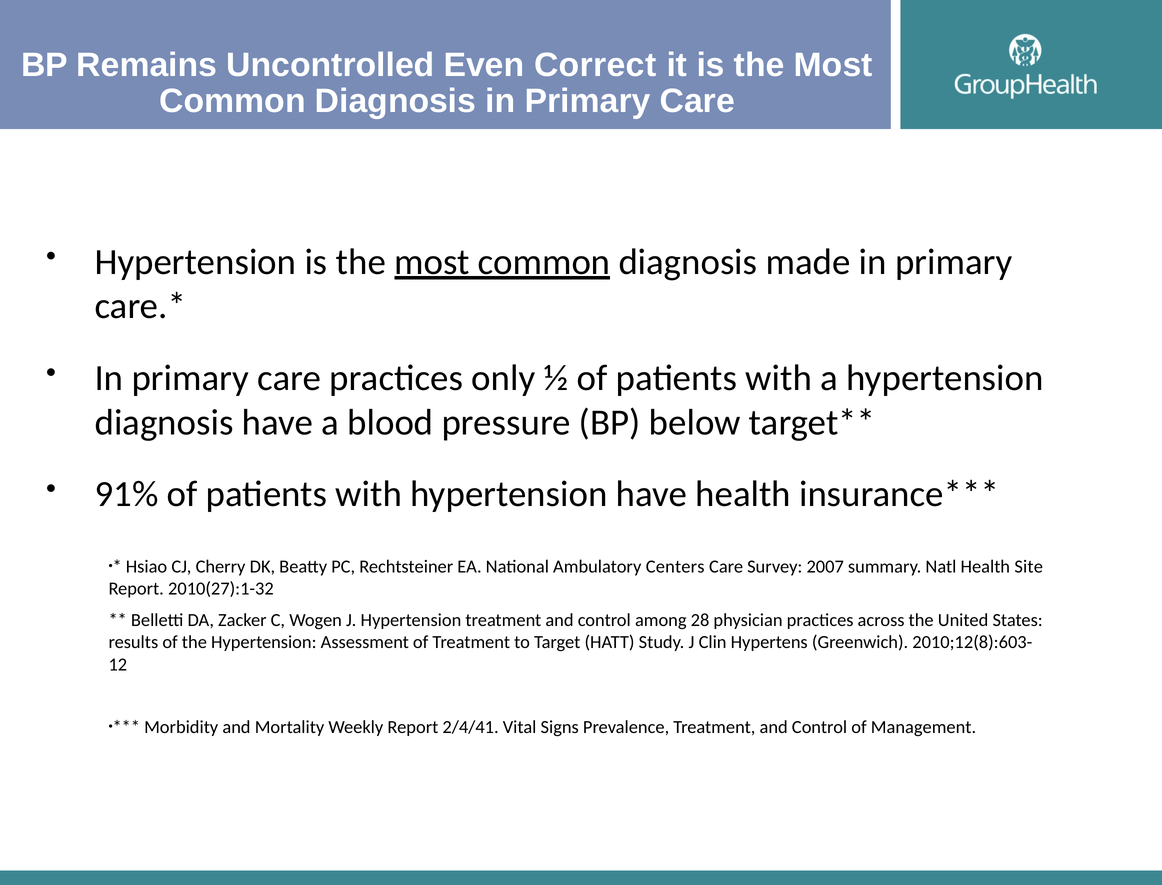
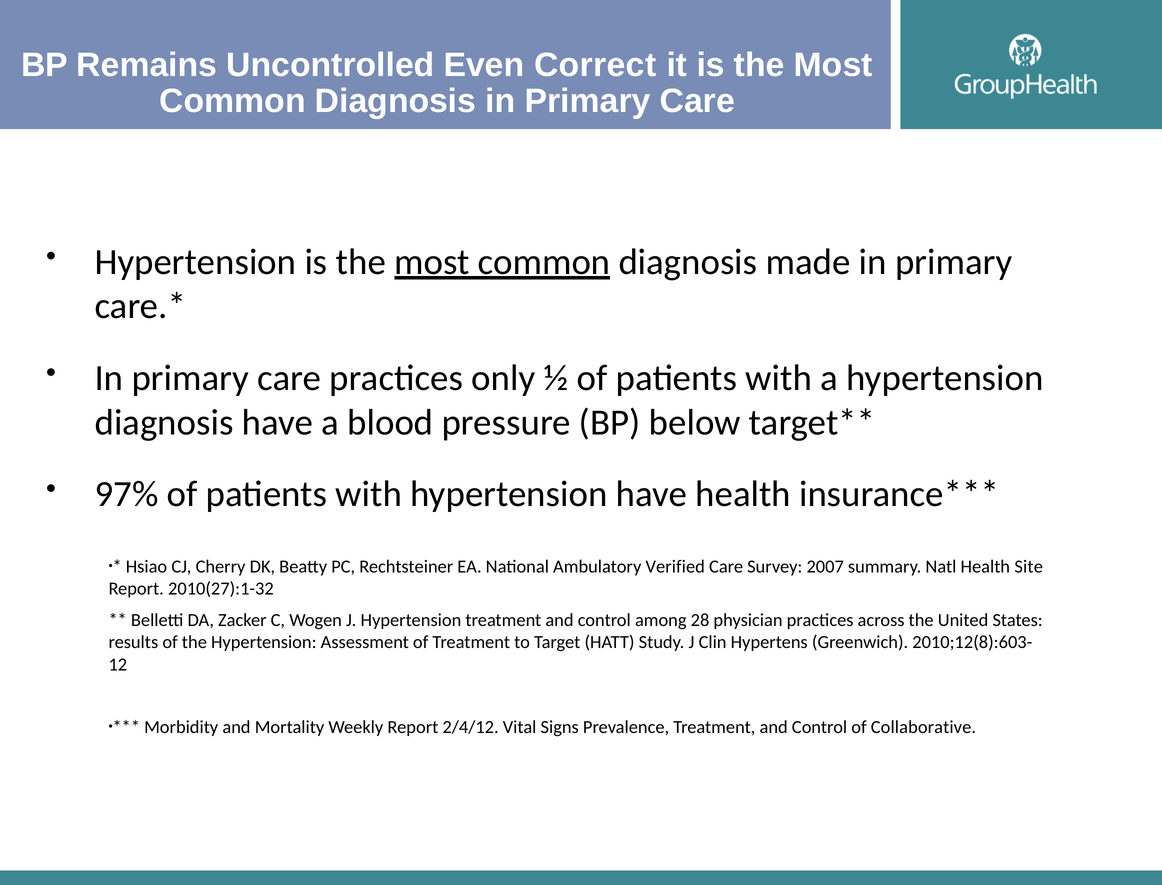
91%: 91% -> 97%
Centers: Centers -> Verified
2/4/41: 2/4/41 -> 2/4/12
Management: Management -> Collaborative
